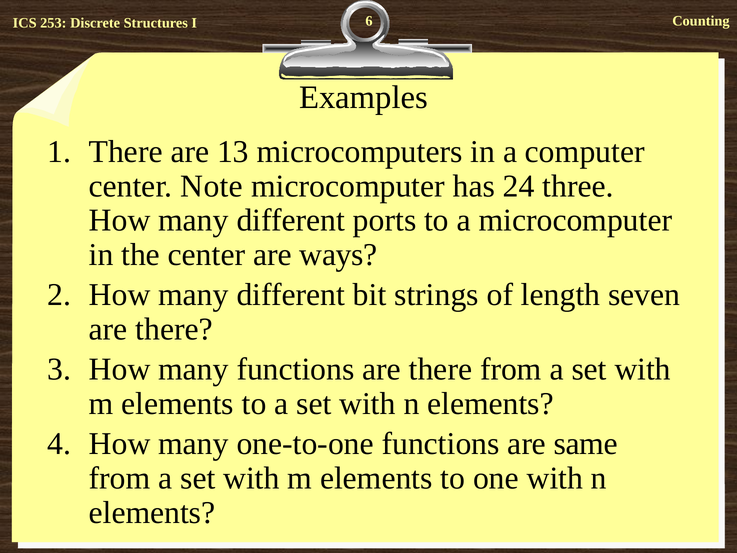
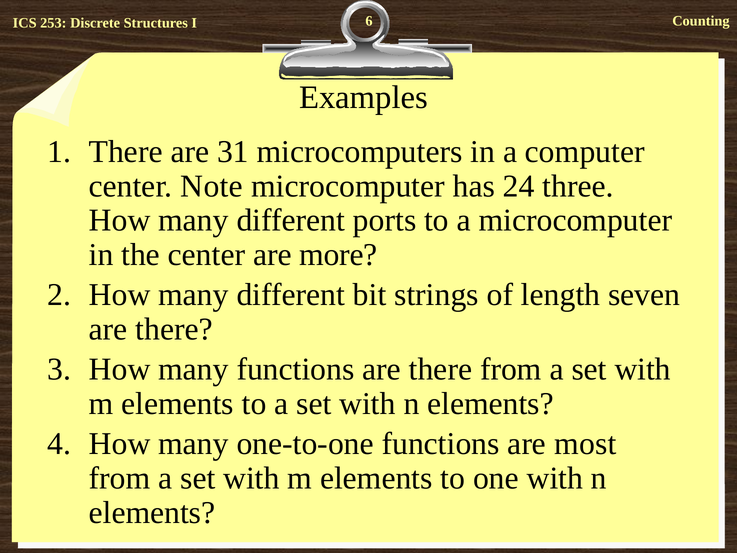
13: 13 -> 31
ways: ways -> more
same: same -> most
